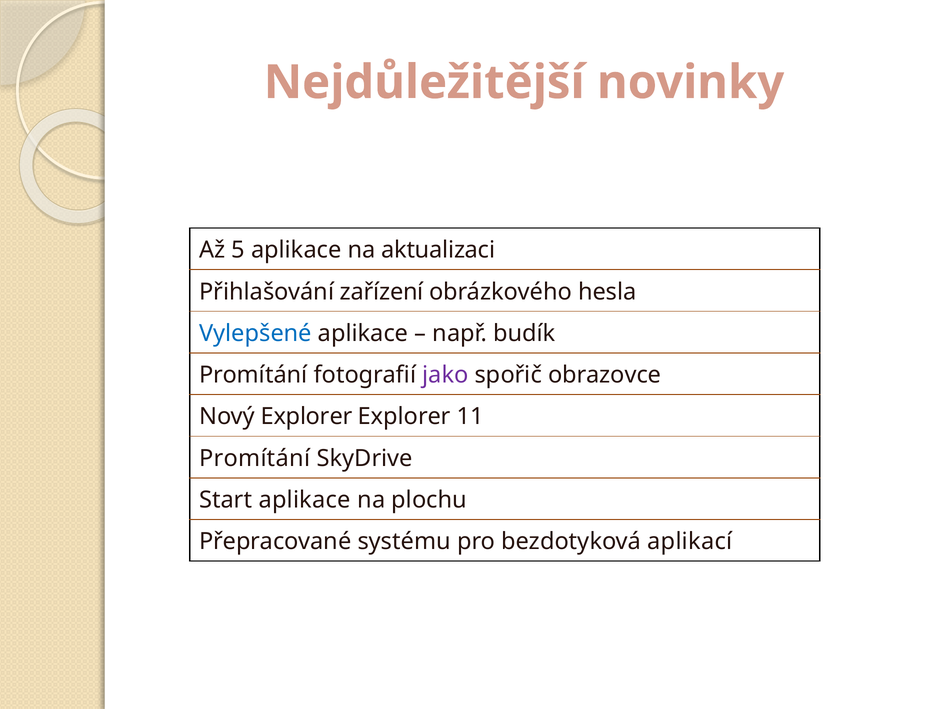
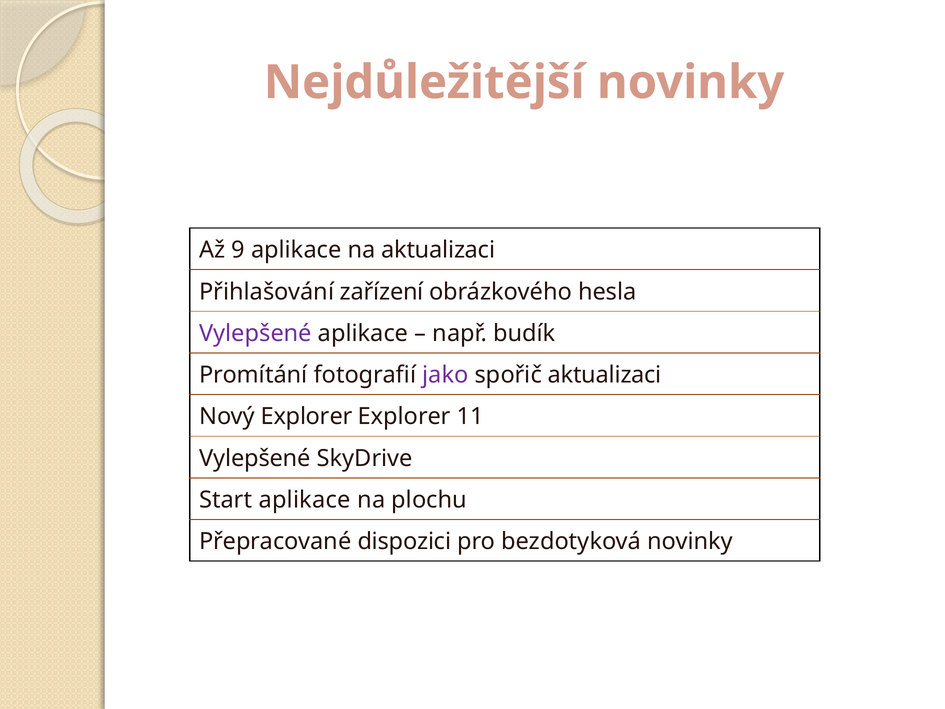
5: 5 -> 9
Vylepšené at (255, 333) colour: blue -> purple
spořič obrazovce: obrazovce -> aktualizaci
Promítání at (255, 458): Promítání -> Vylepšené
systému: systému -> dispozici
bezdotyková aplikací: aplikací -> novinky
